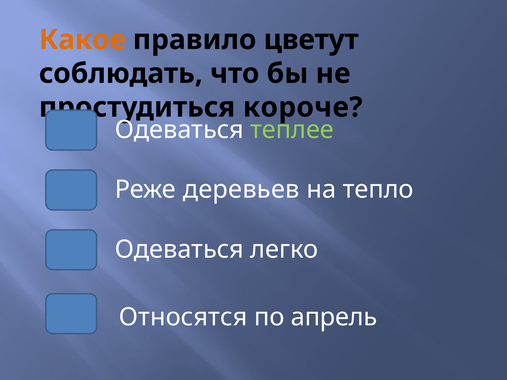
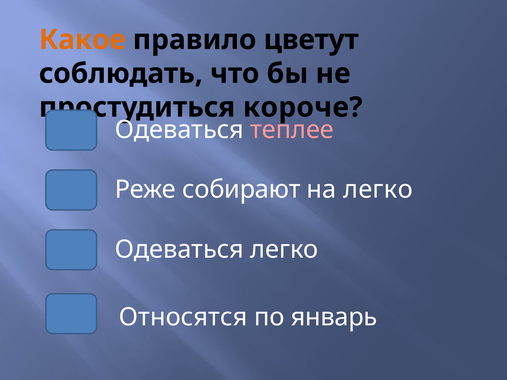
теплее colour: light green -> pink
деревьев: деревьев -> собирают
на тепло: тепло -> легко
апрель: апрель -> январь
